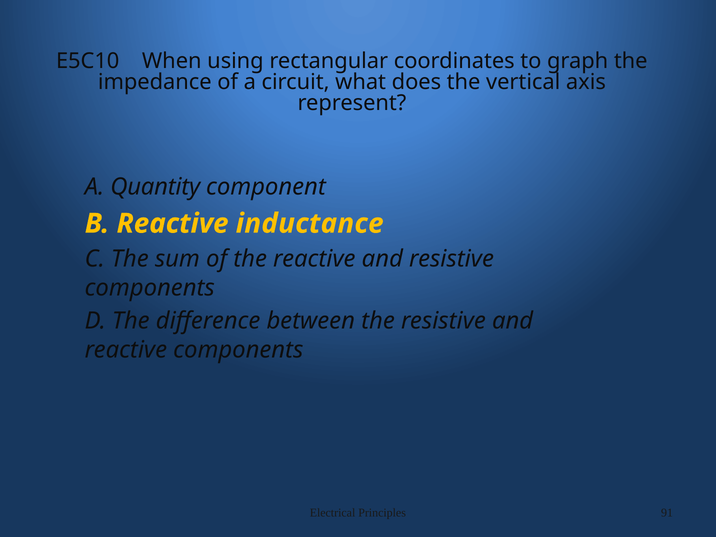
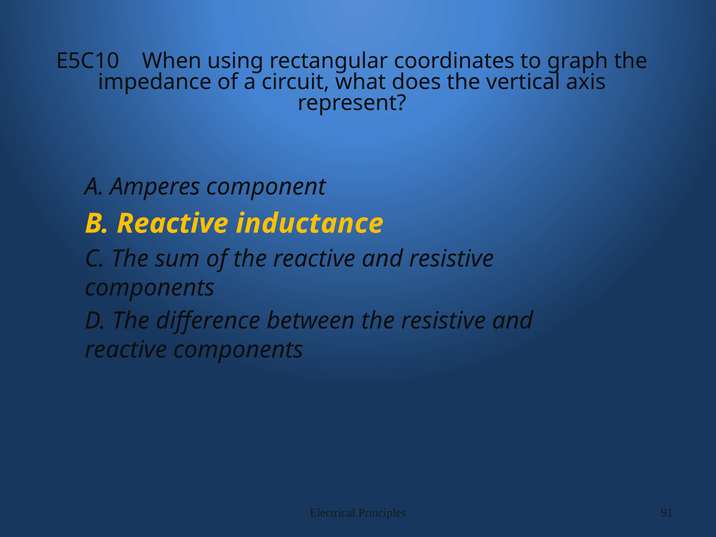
Quantity: Quantity -> Amperes
